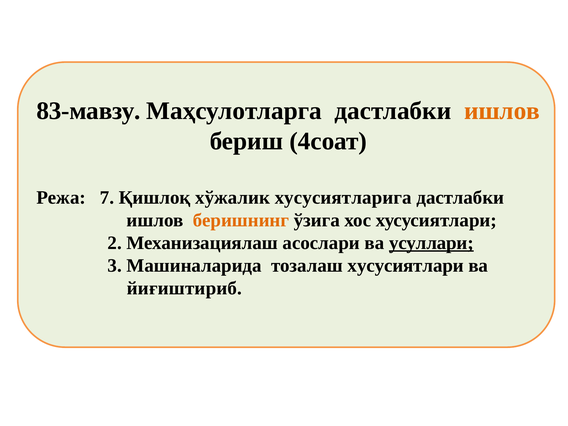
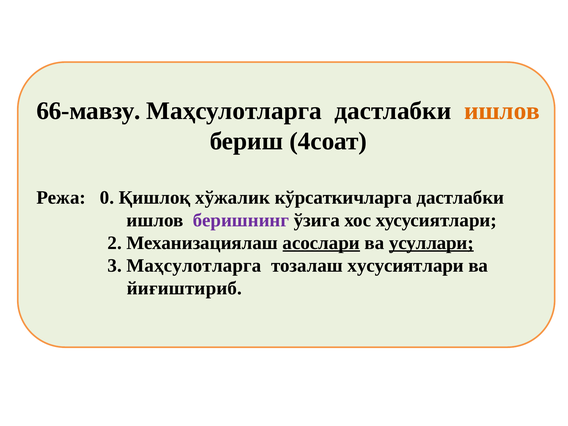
83-мaвзу: 83-мaвзу -> 66-мaвзу
7: 7 -> 0
хусусиятларига: хусусиятларига -> кўрсаткичларга
беришнинг colour: orange -> purple
асослари underline: none -> present
Машиналарида: Машиналарида -> Маҳсулотларга
